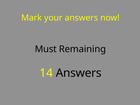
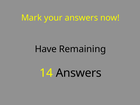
Must: Must -> Have
